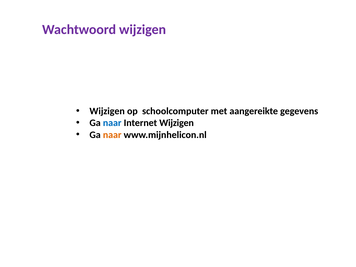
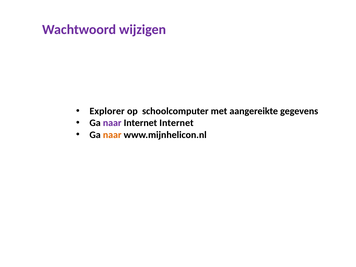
Wijzigen at (107, 111): Wijzigen -> Explorer
naar at (112, 123) colour: blue -> purple
Internet Wijzigen: Wijzigen -> Internet
